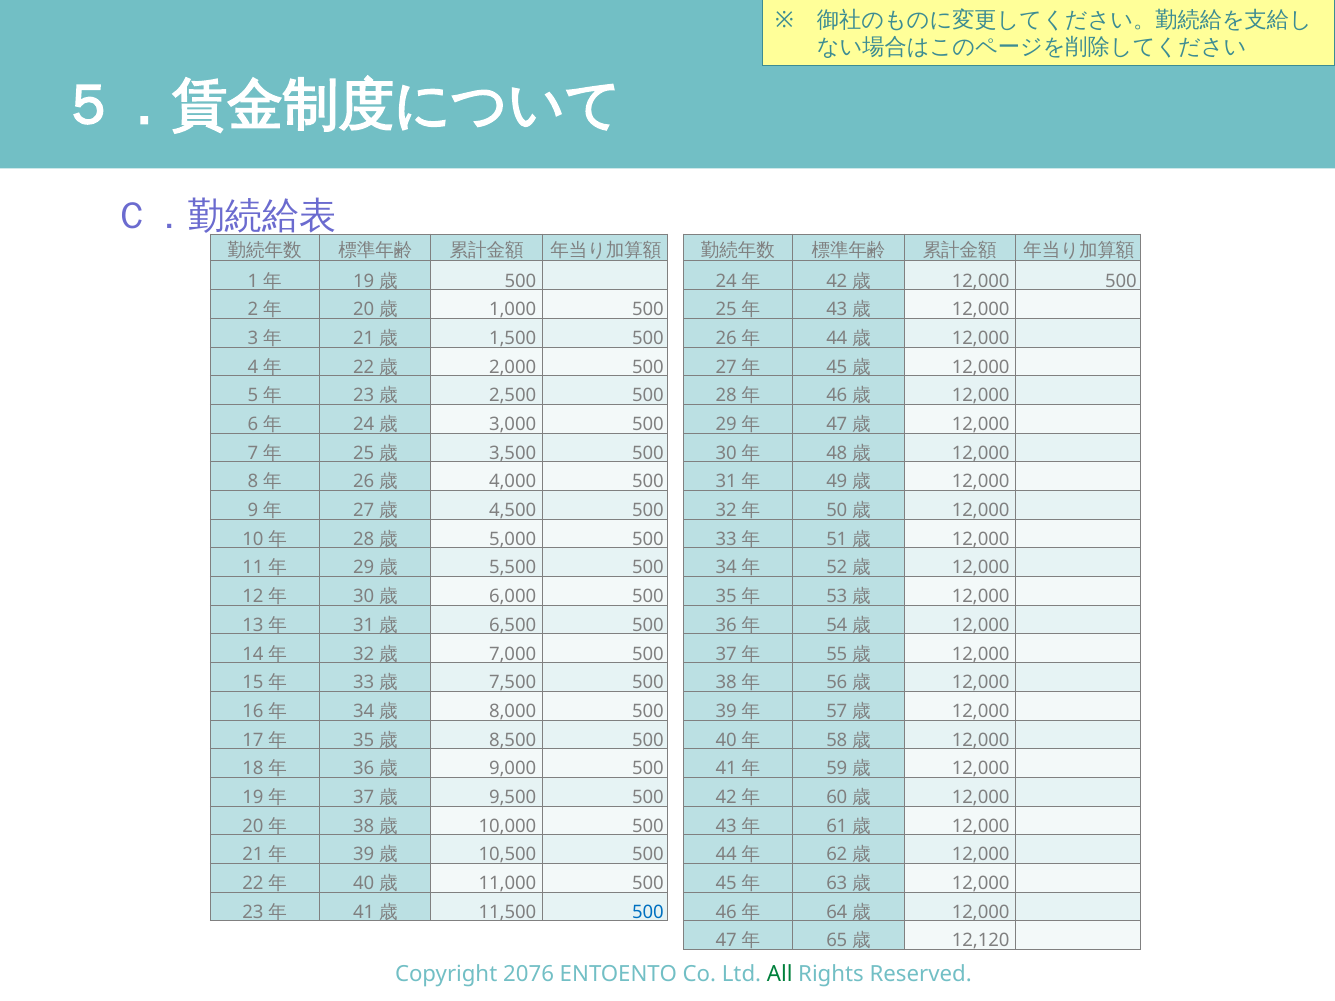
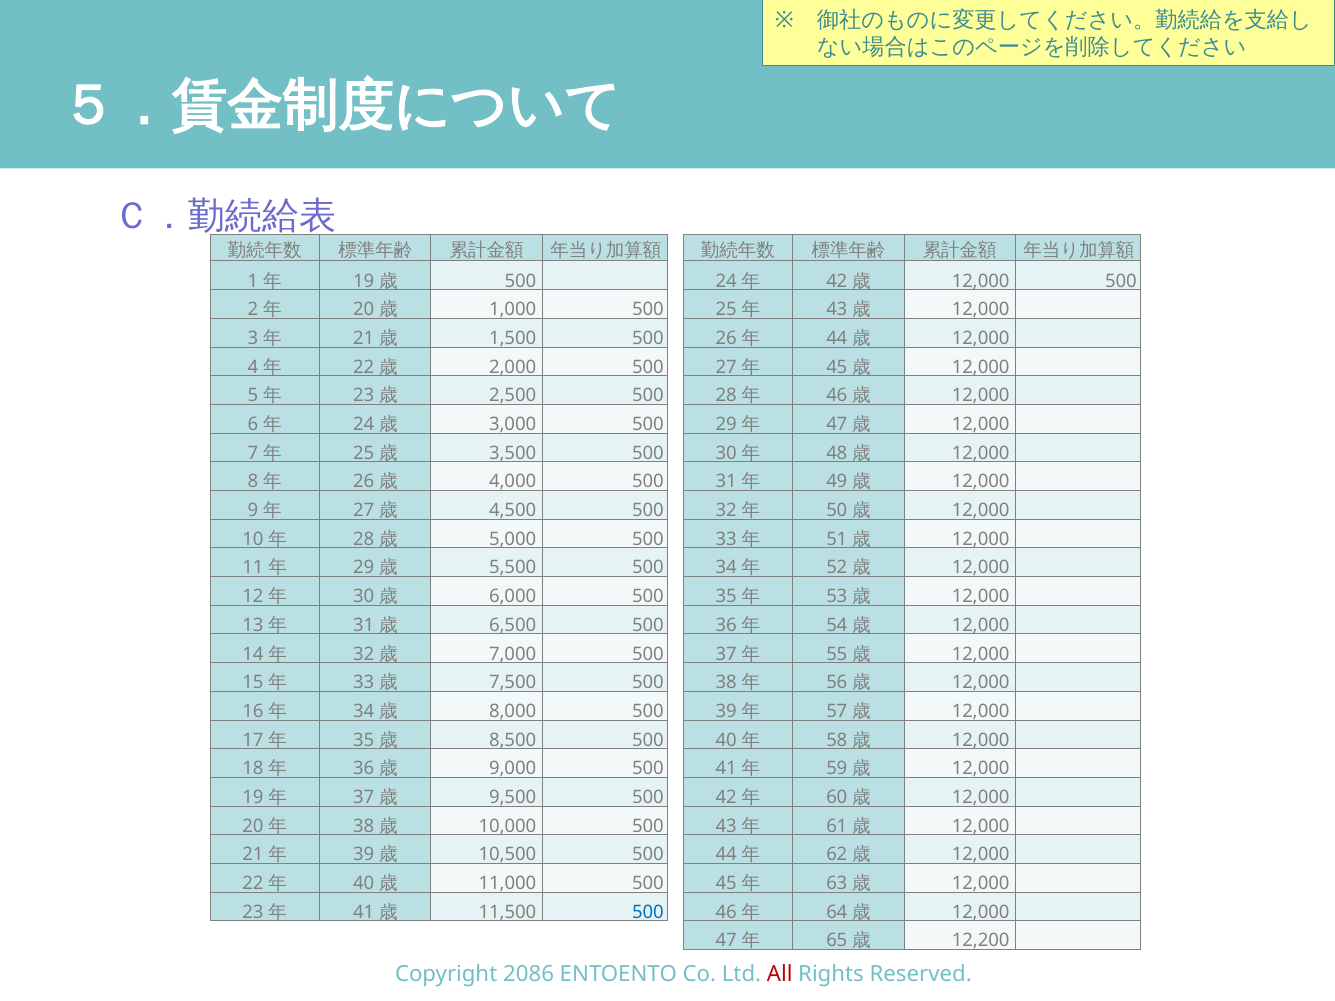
12,120: 12,120 -> 12,200
2076: 2076 -> 2086
All colour: green -> red
